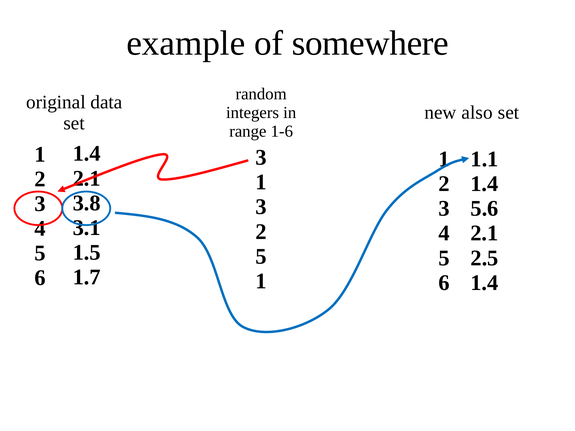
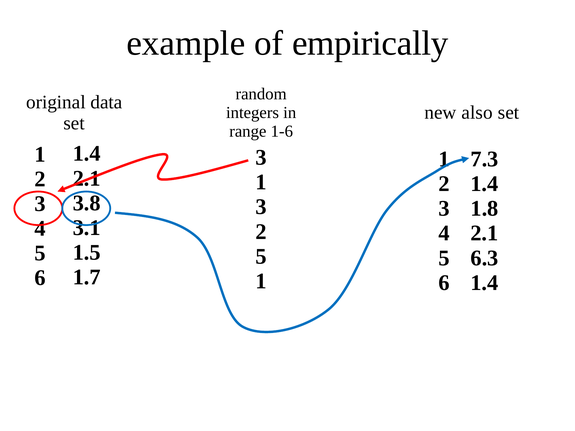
somewhere: somewhere -> empirically
1.1: 1.1 -> 7.3
5.6: 5.6 -> 1.8
2.5: 2.5 -> 6.3
